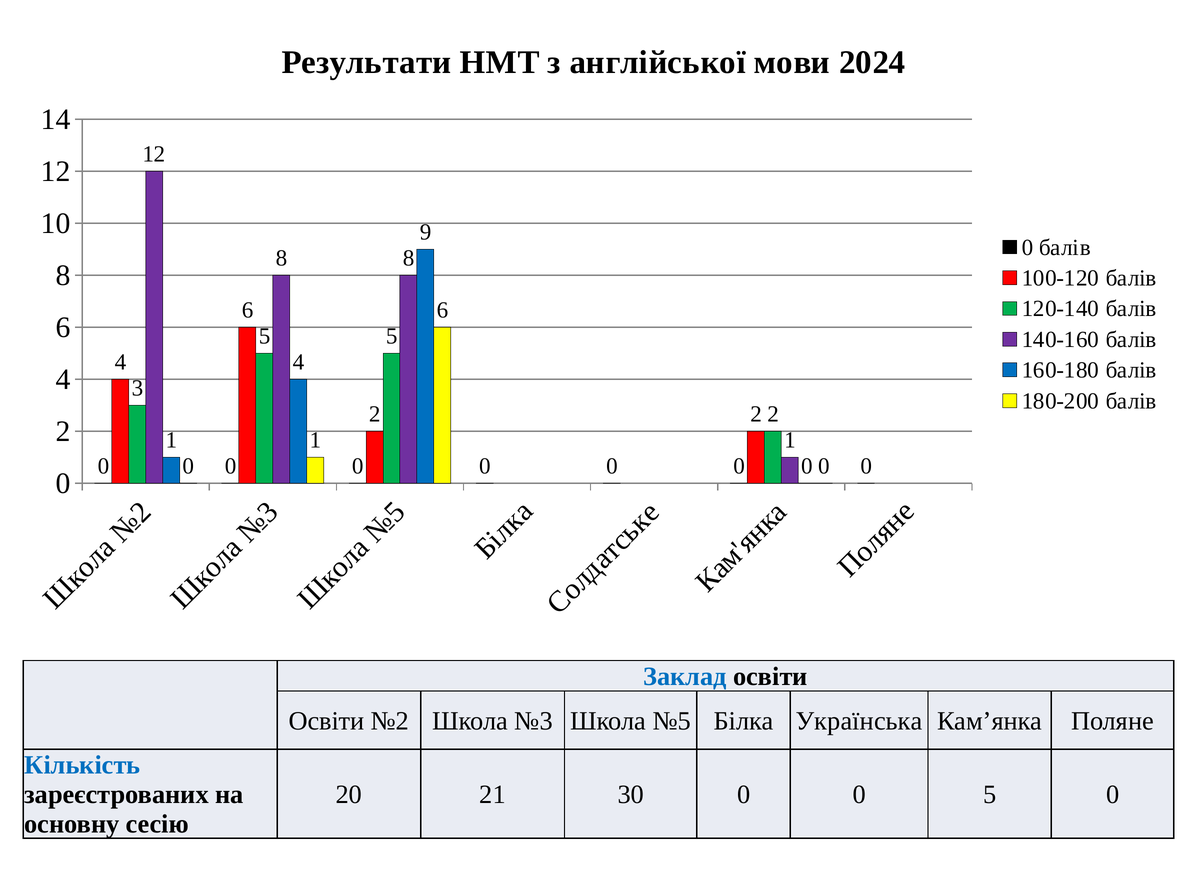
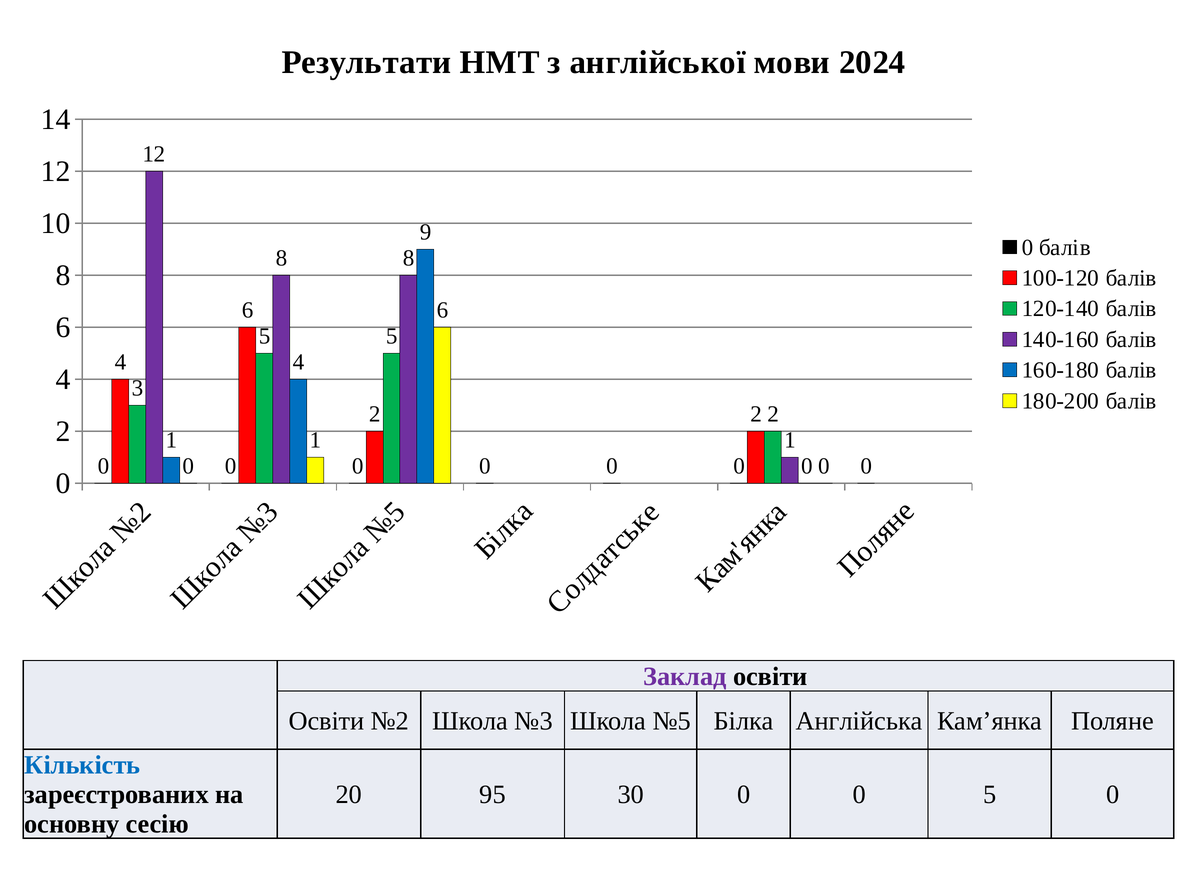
Заклад colour: blue -> purple
Українська: Українська -> Англійська
21: 21 -> 95
